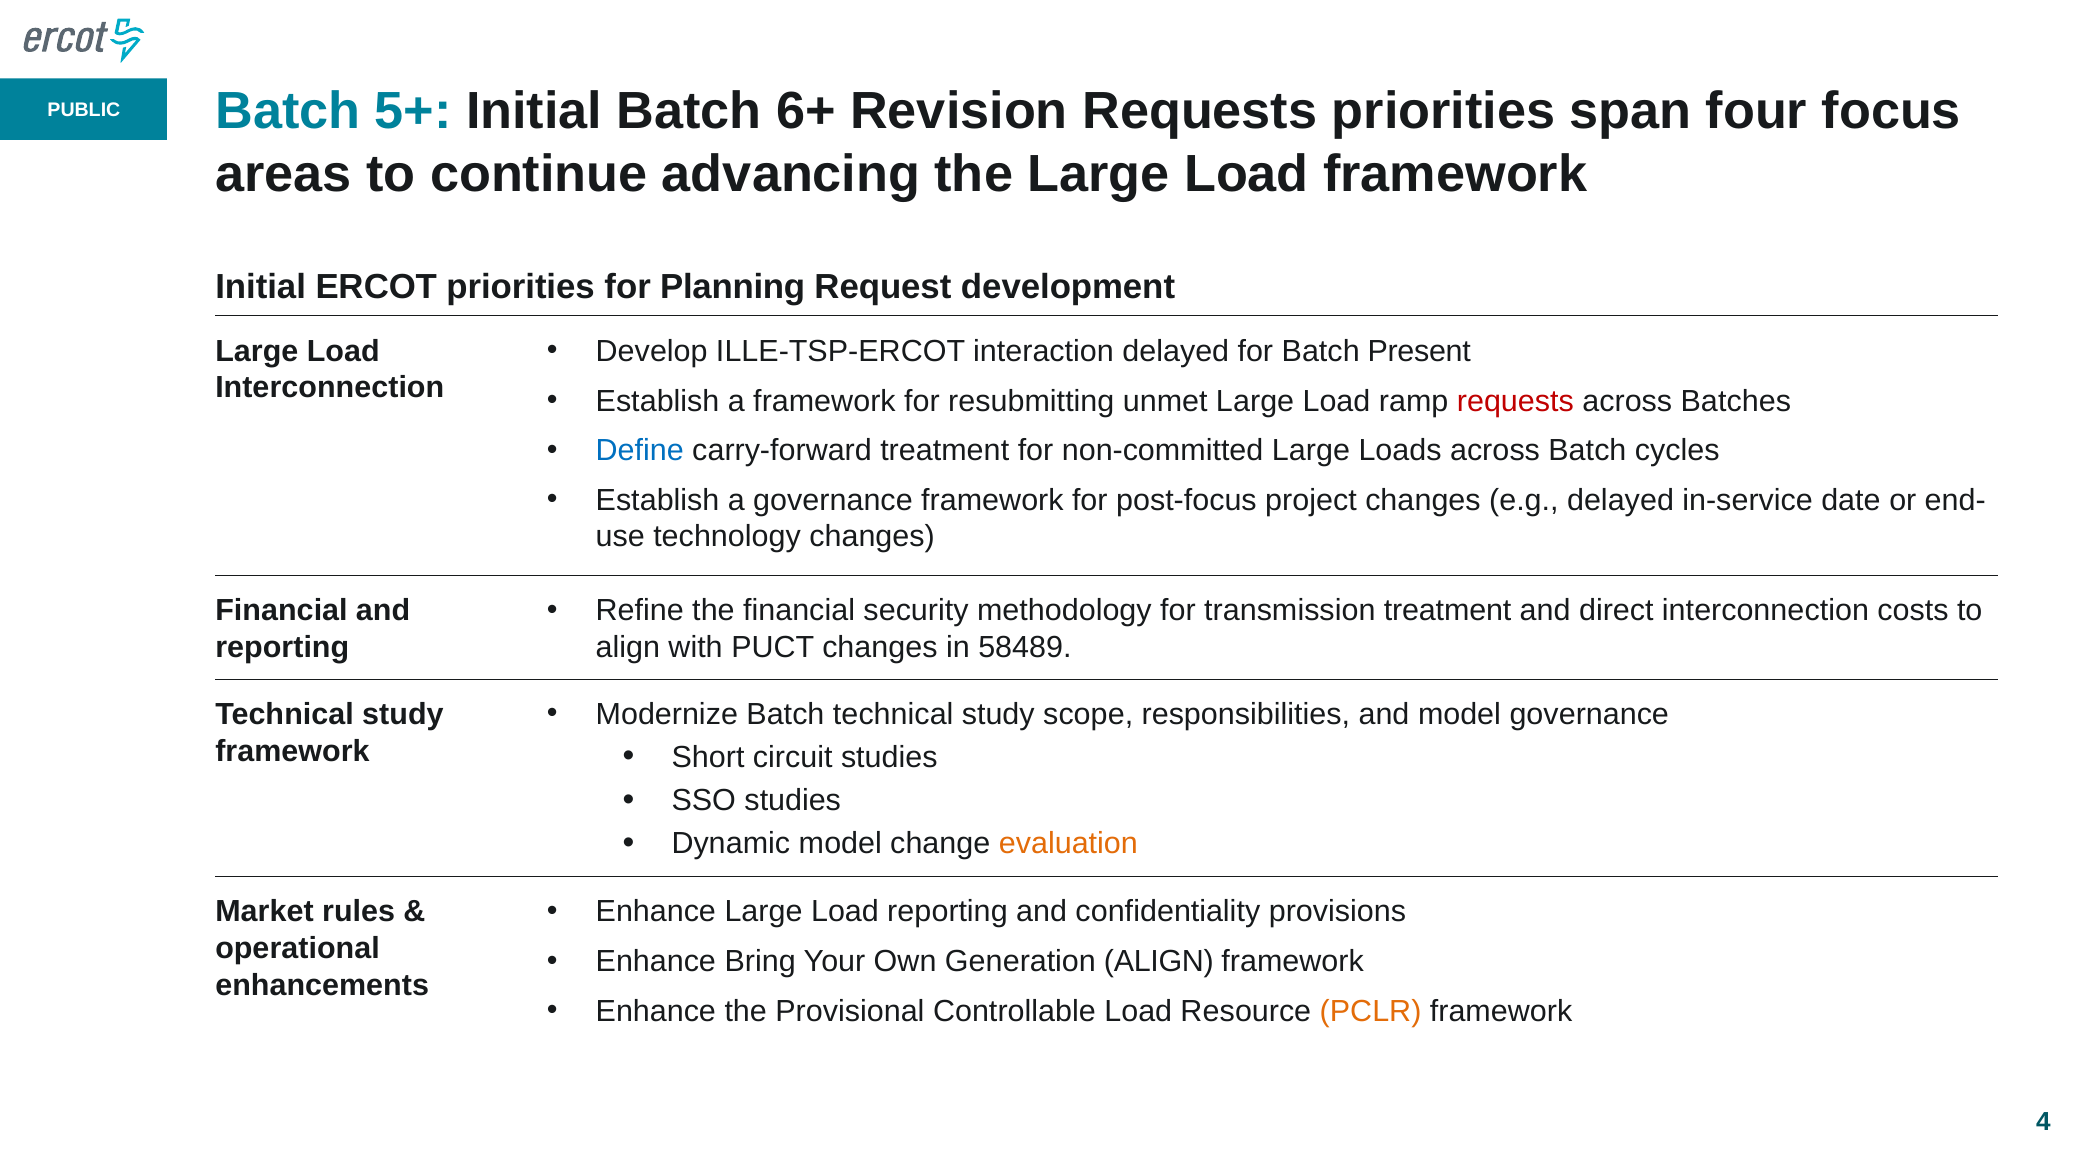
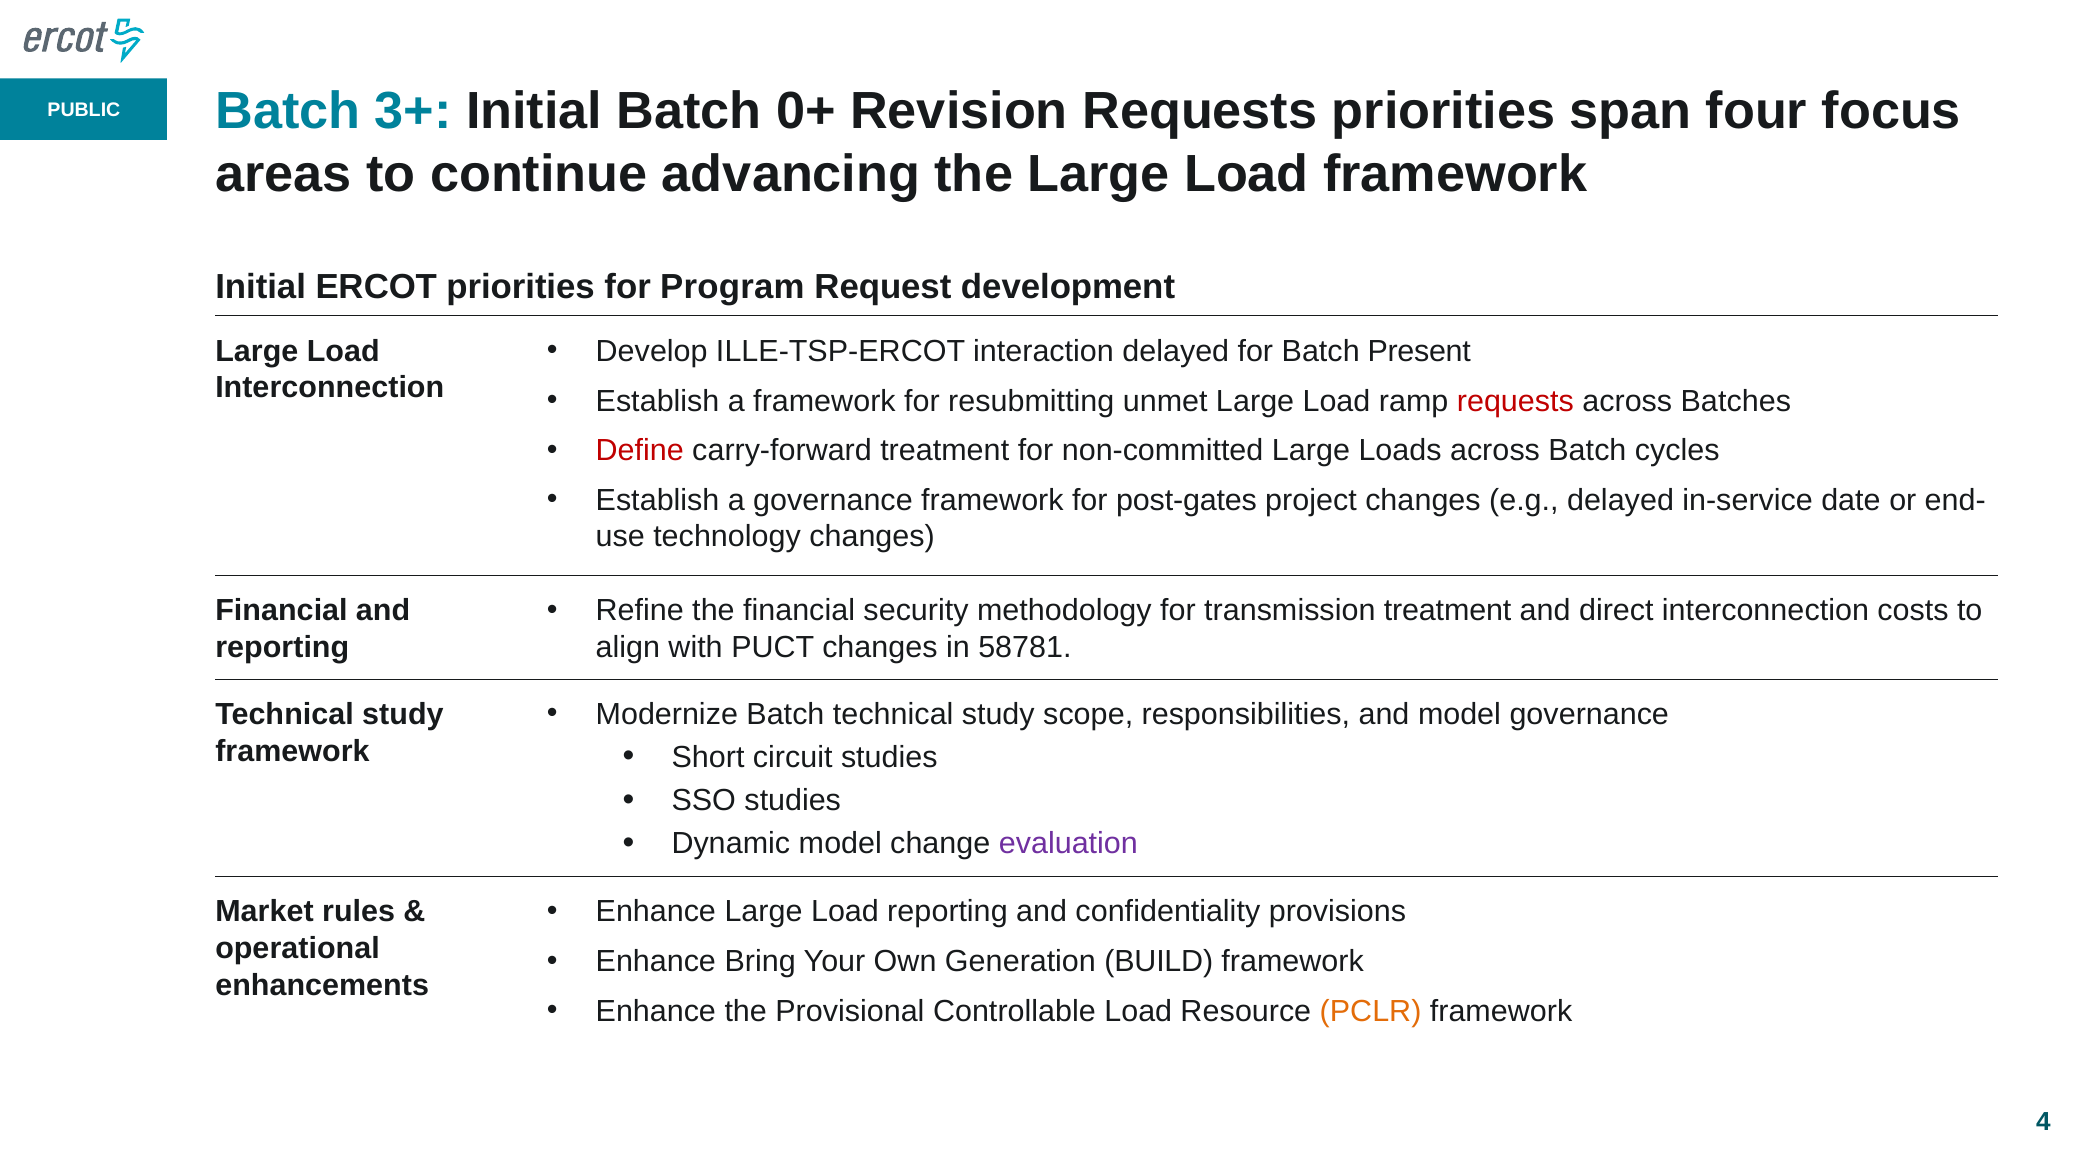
5+: 5+ -> 3+
6+: 6+ -> 0+
Planning: Planning -> Program
Define colour: blue -> red
post-focus: post-focus -> post-gates
58489: 58489 -> 58781
evaluation colour: orange -> purple
Generation ALIGN: ALIGN -> BUILD
